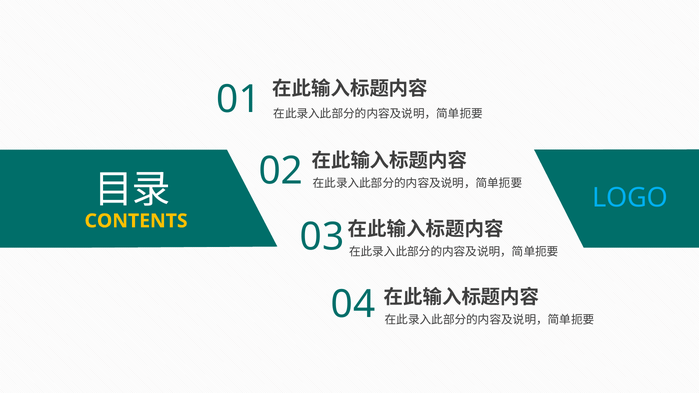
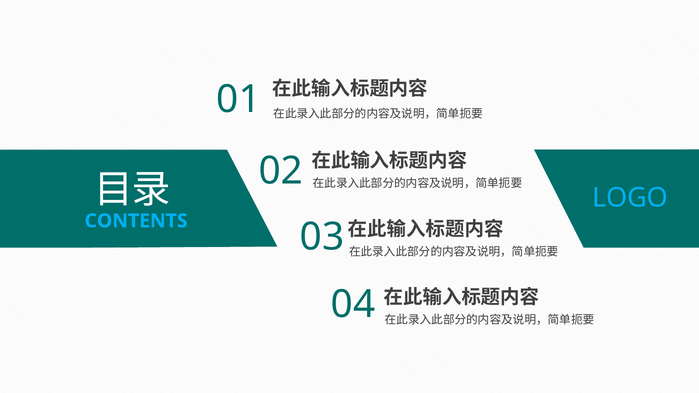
CONTENTS colour: yellow -> light blue
